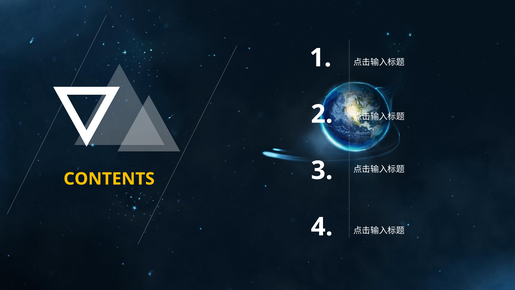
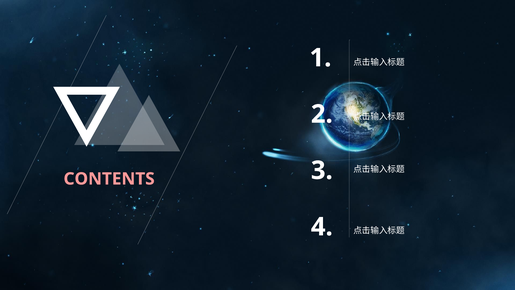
CONTENTS colour: yellow -> pink
